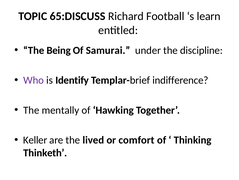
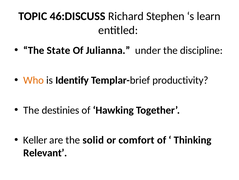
65:DISCUSS: 65:DISCUSS -> 46:DISCUSS
Football: Football -> Stephen
Being: Being -> State
Samurai: Samurai -> Julianna
Who colour: purple -> orange
indifference: indifference -> productivity
mentally: mentally -> destinies
lived: lived -> solid
Thinketh: Thinketh -> Relevant
